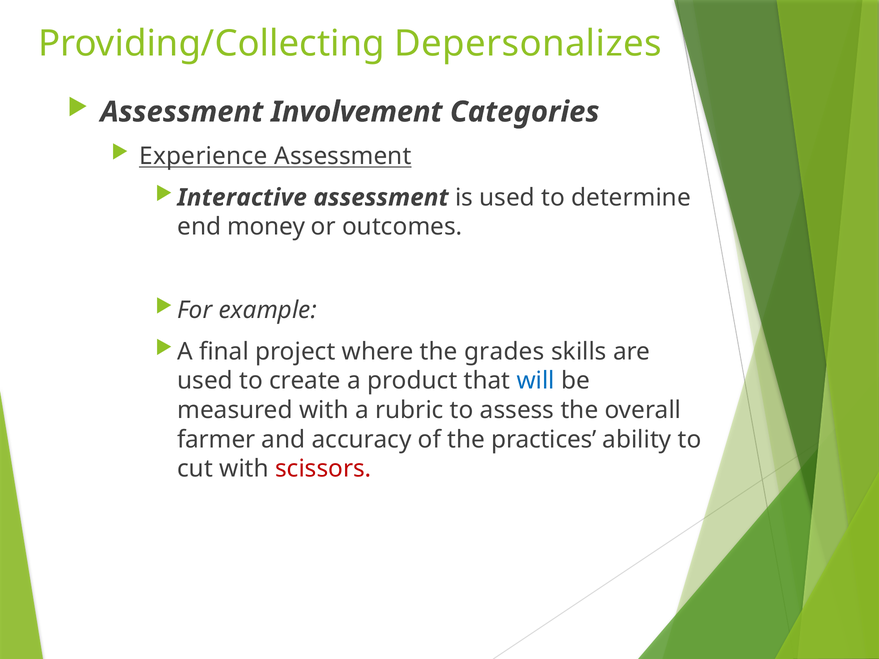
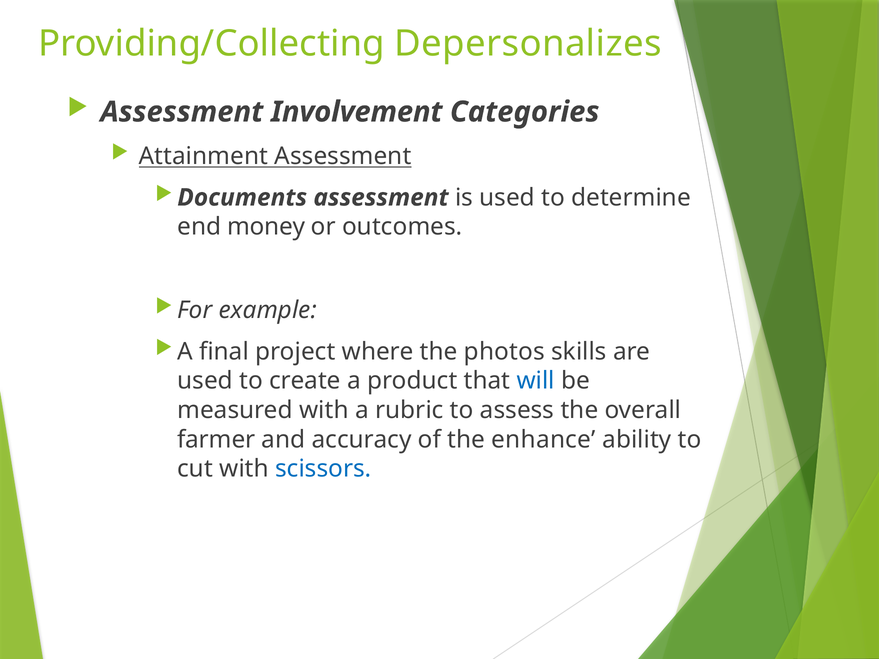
Experience: Experience -> Attainment
Interactive: Interactive -> Documents
grades: grades -> photos
practices: practices -> enhance
scissors colour: red -> blue
